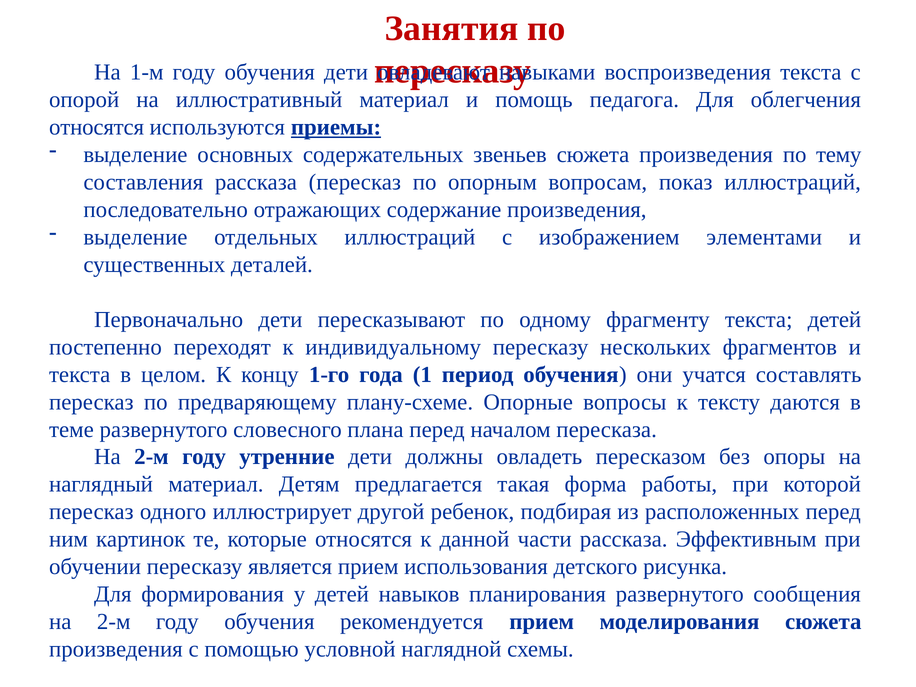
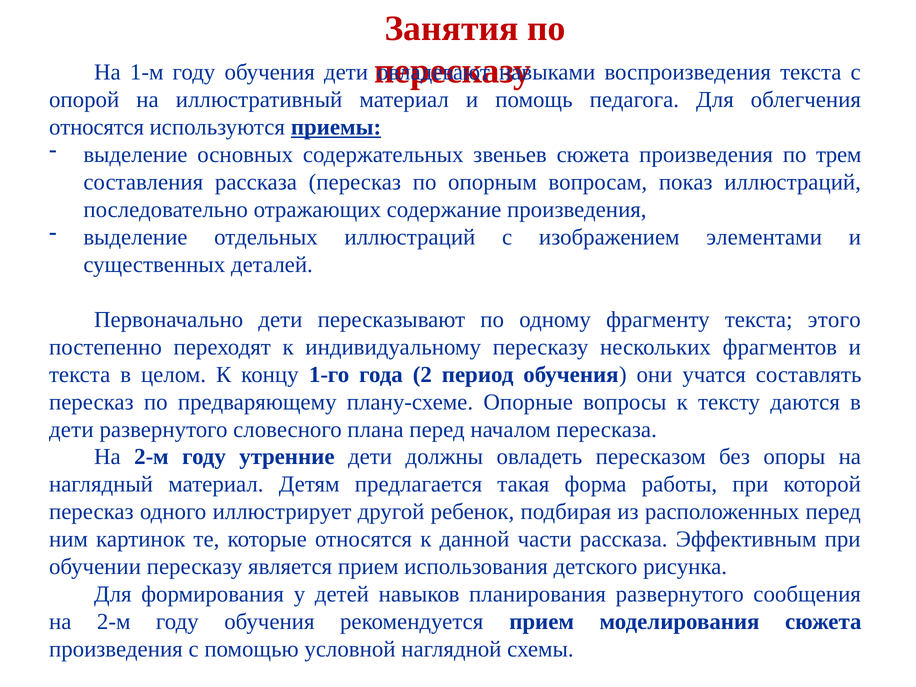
тему: тему -> трем
текста детей: детей -> этого
1: 1 -> 2
теме at (71, 429): теме -> дети
